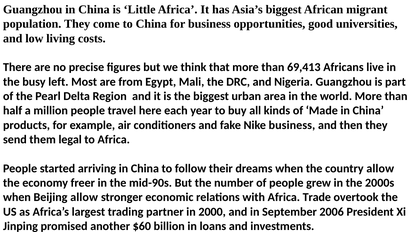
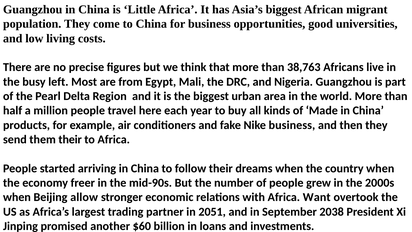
69,413: 69,413 -> 38,763
them legal: legal -> their
country allow: allow -> when
Trade: Trade -> Want
2000: 2000 -> 2051
2006: 2006 -> 2038
